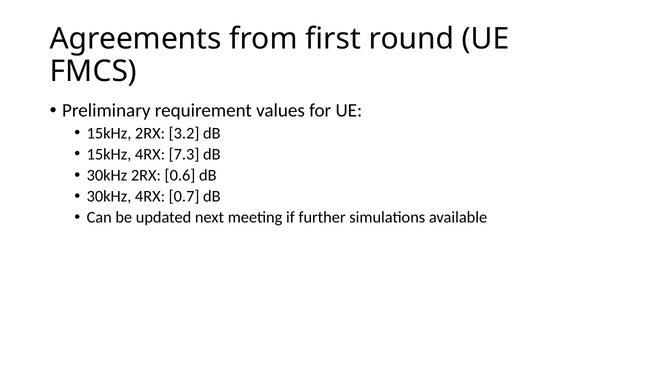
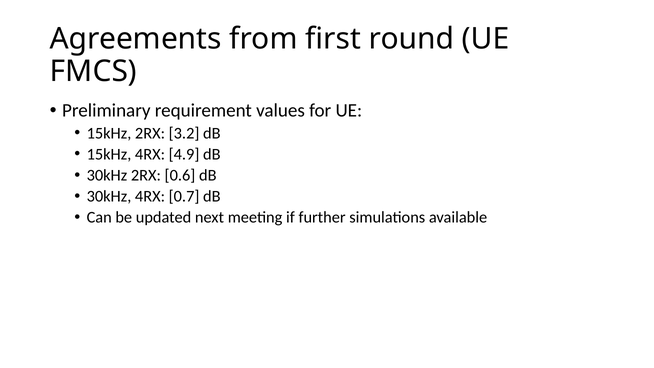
7.3: 7.3 -> 4.9
